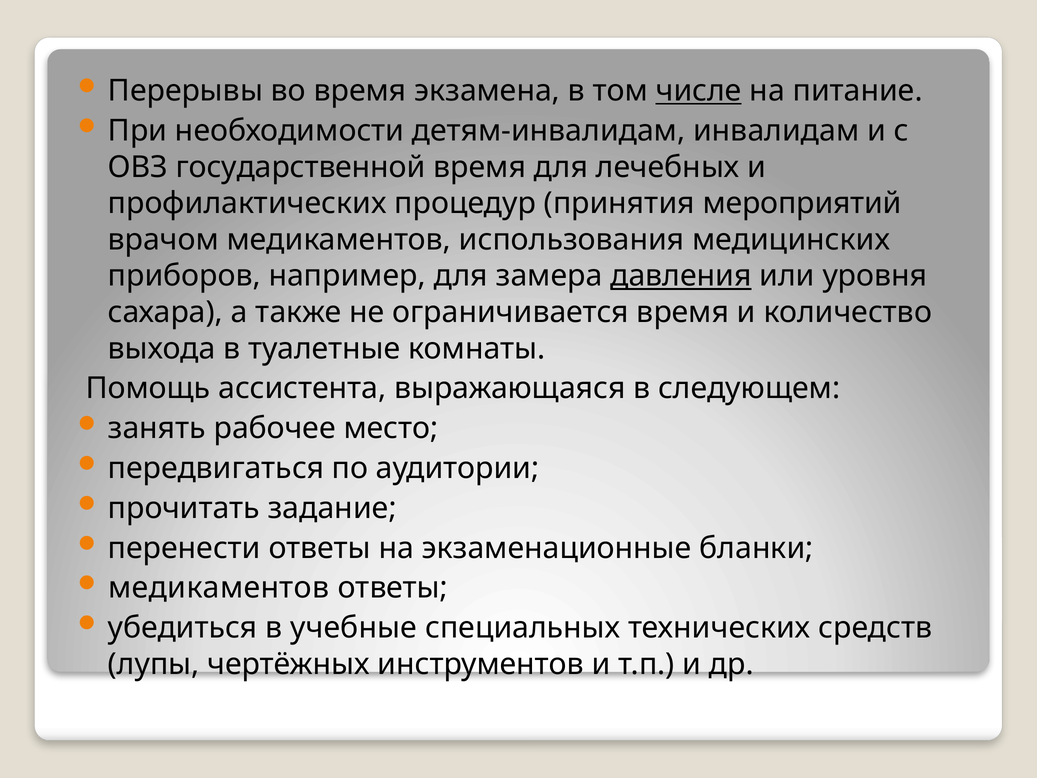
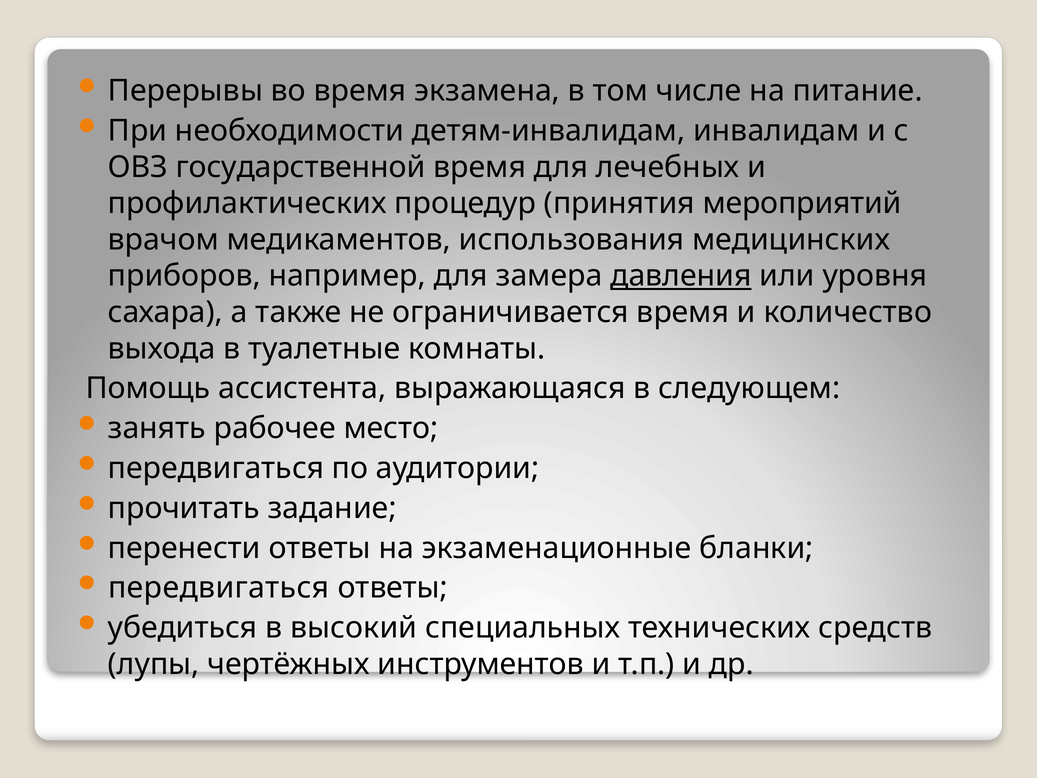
числе underline: present -> none
медикаментов at (219, 588): медикаментов -> передвигаться
учебные: учебные -> высокий
